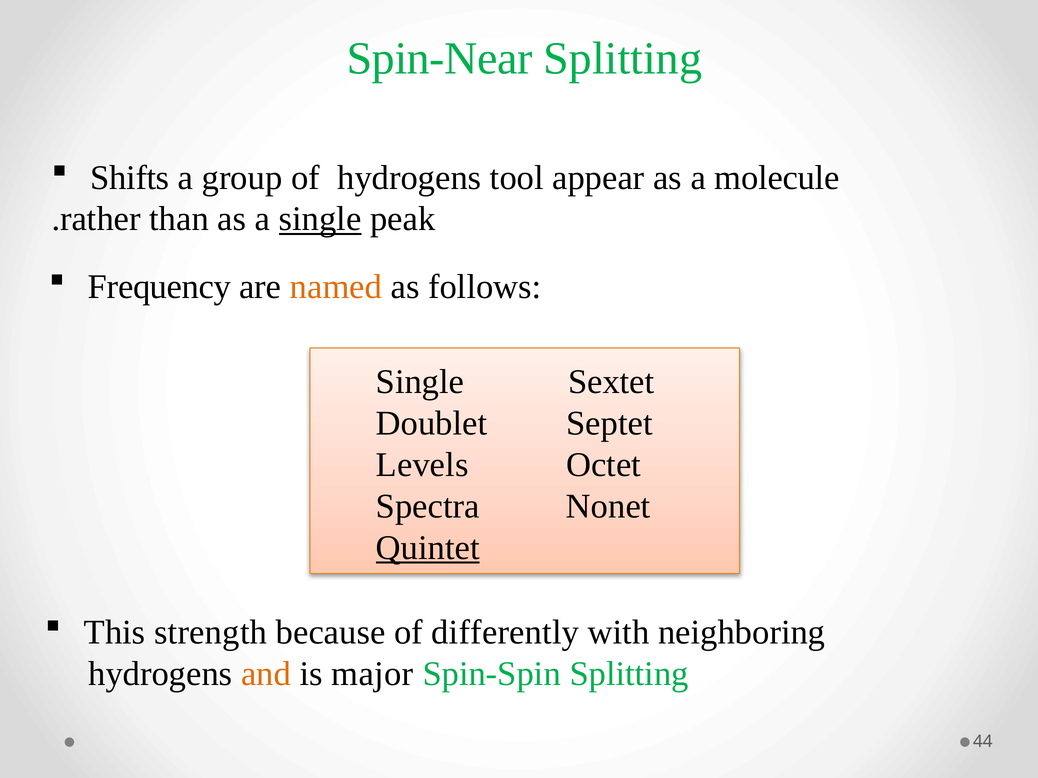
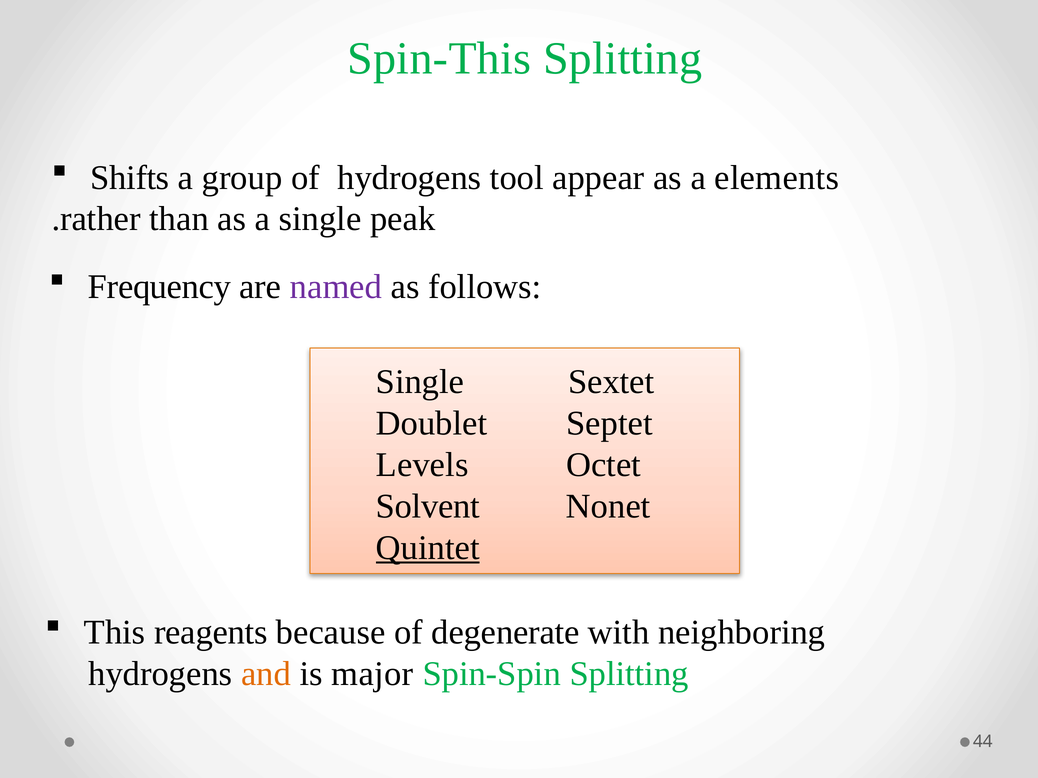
Spin-Near: Spin-Near -> Spin-This
molecule: molecule -> elements
single at (320, 219) underline: present -> none
named colour: orange -> purple
Spectra: Spectra -> Solvent
strength: strength -> reagents
differently: differently -> degenerate
